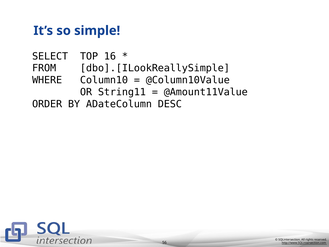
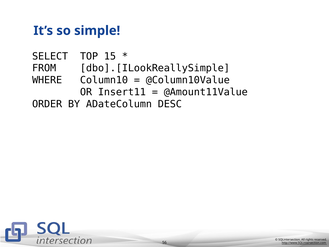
16: 16 -> 15
String11: String11 -> Insert11
